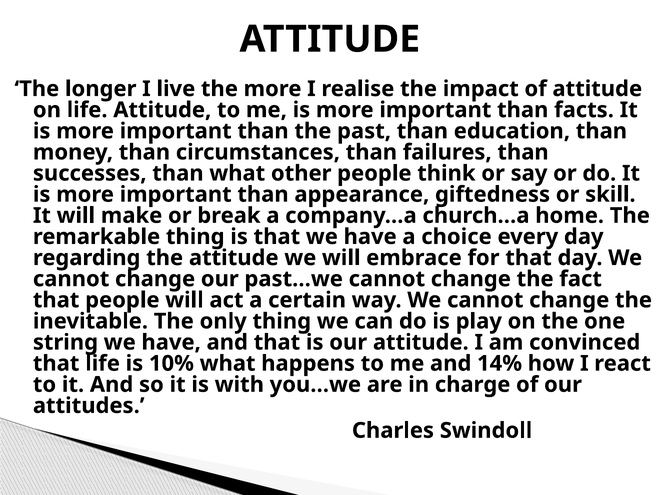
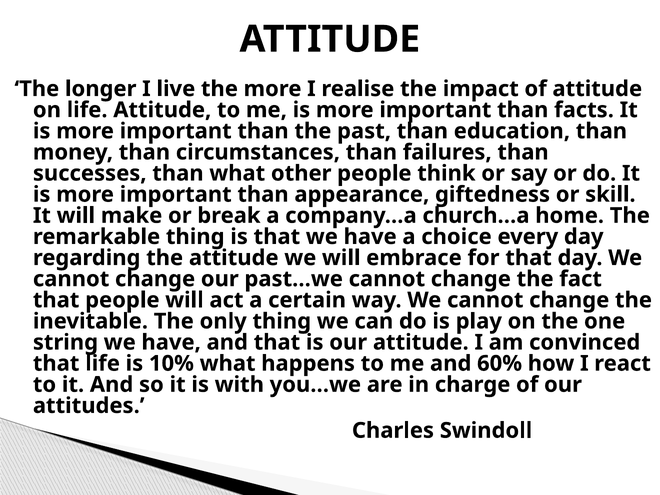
14%: 14% -> 60%
